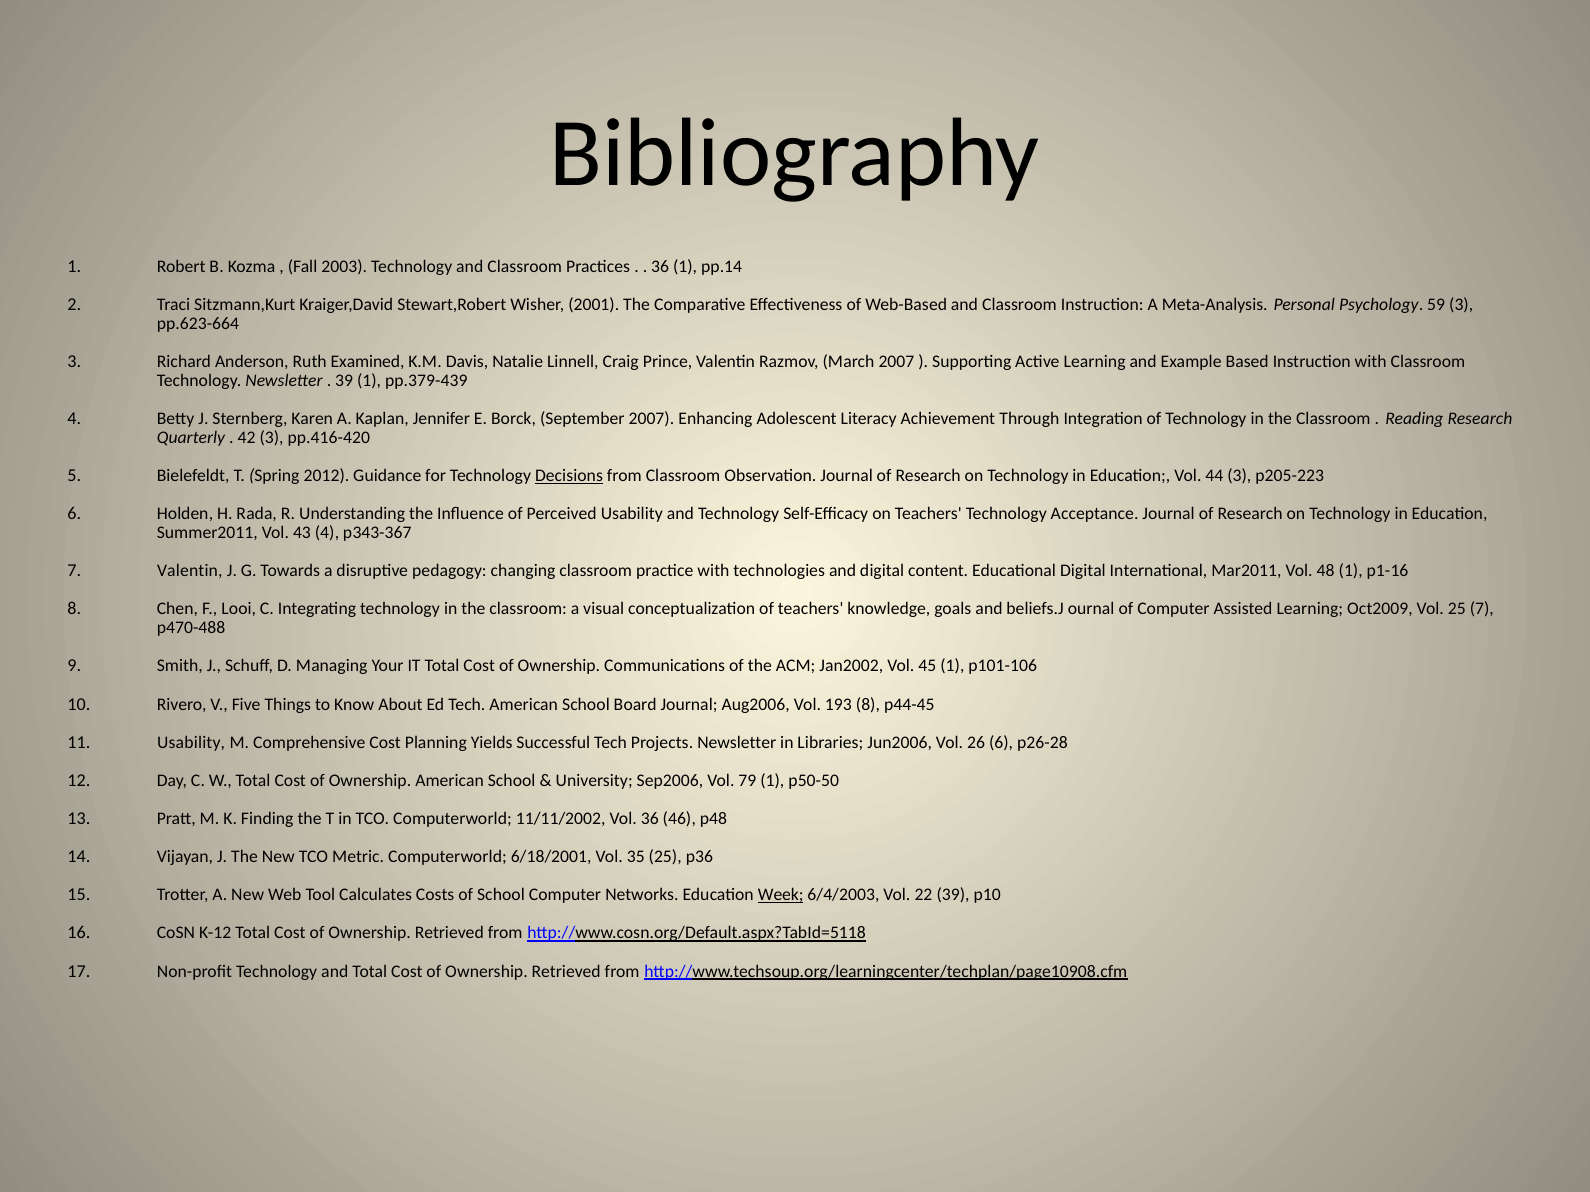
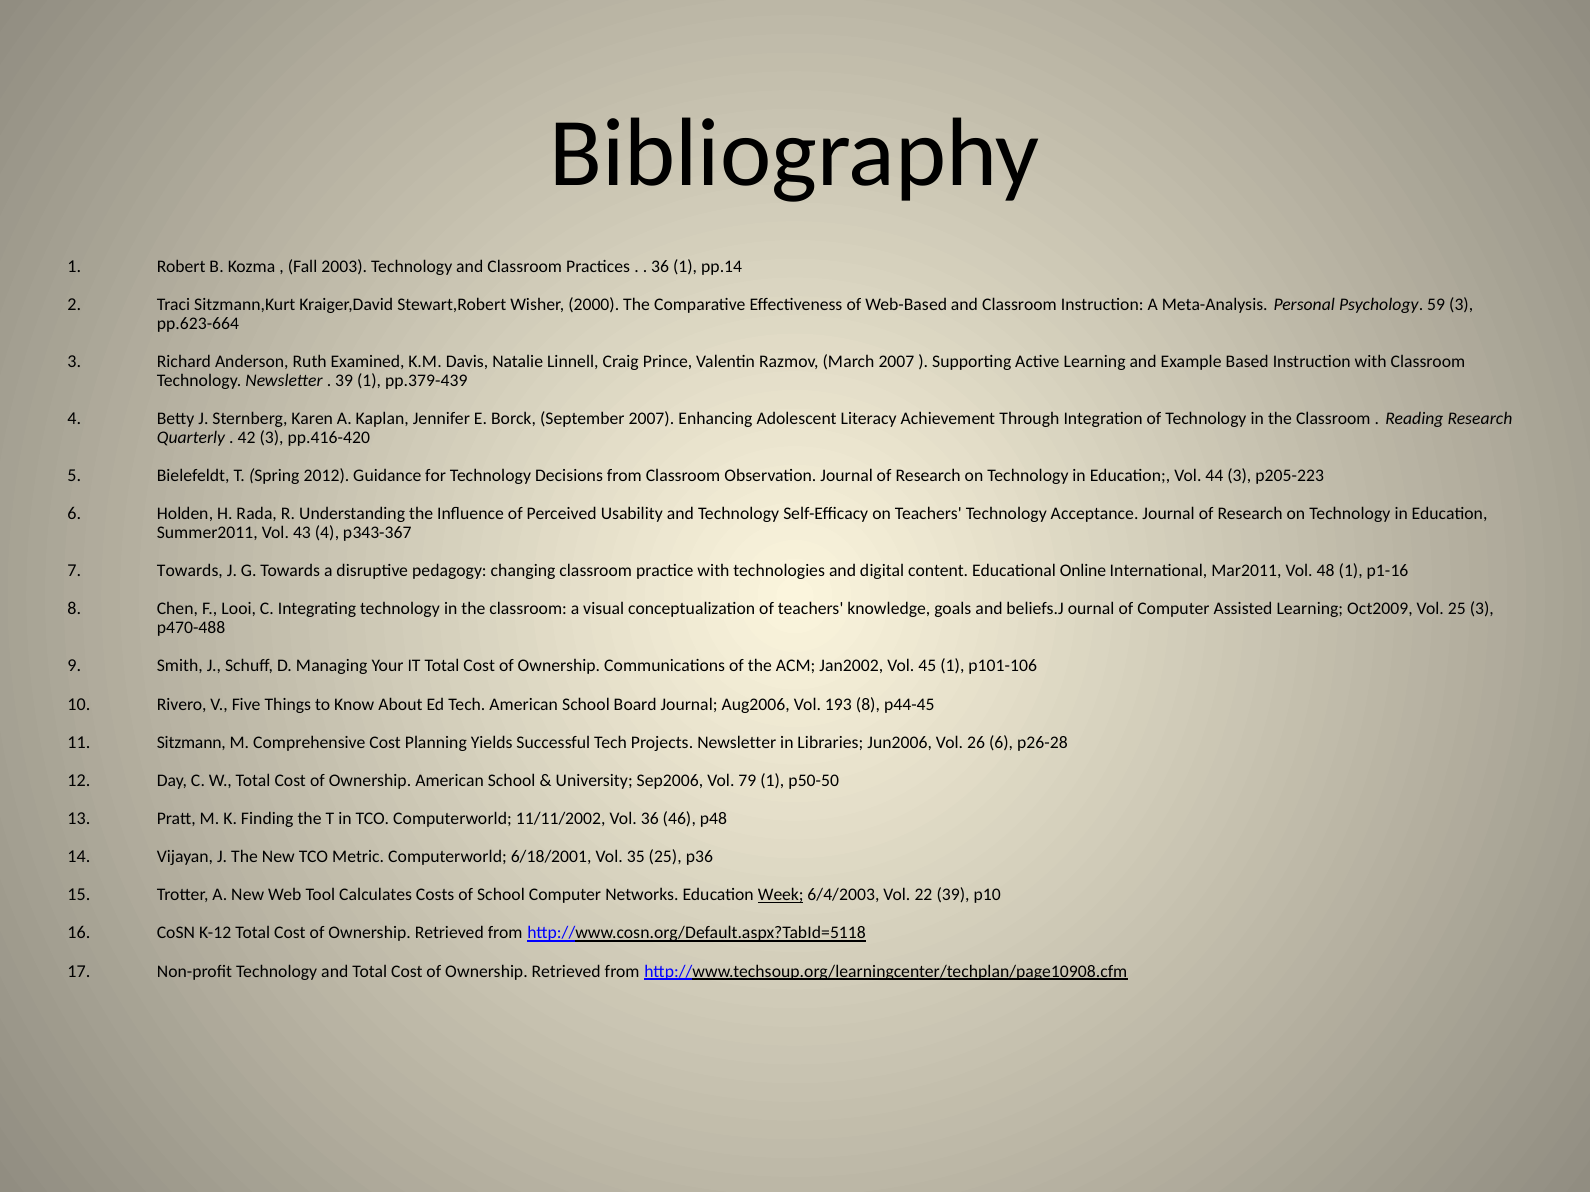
2001: 2001 -> 2000
Decisions underline: present -> none
Valentin at (190, 571): Valentin -> Towards
Educational Digital: Digital -> Online
25 7: 7 -> 3
Usability at (191, 743): Usability -> Sitzmann
